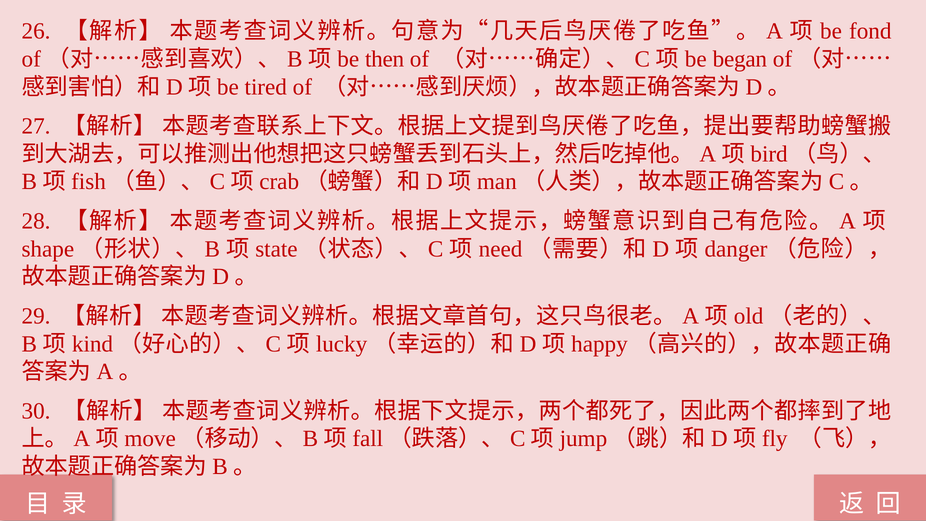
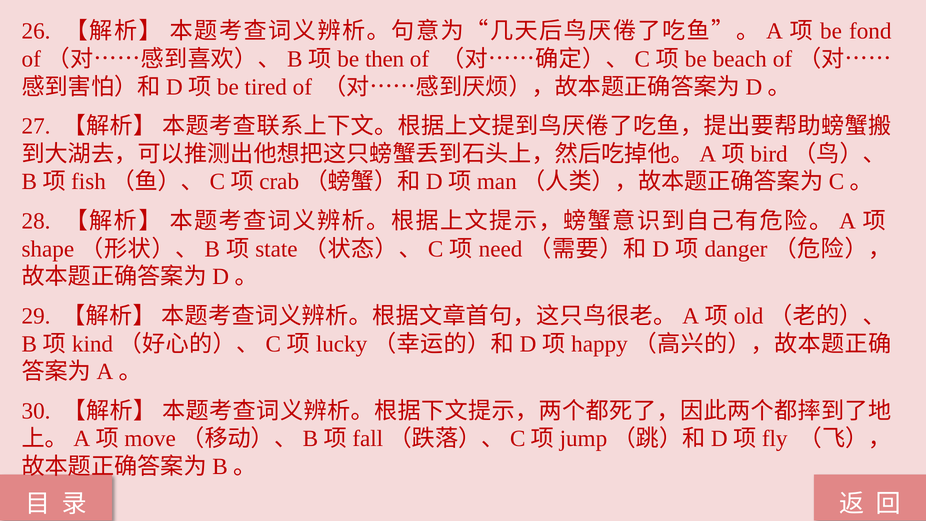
began: began -> beach
